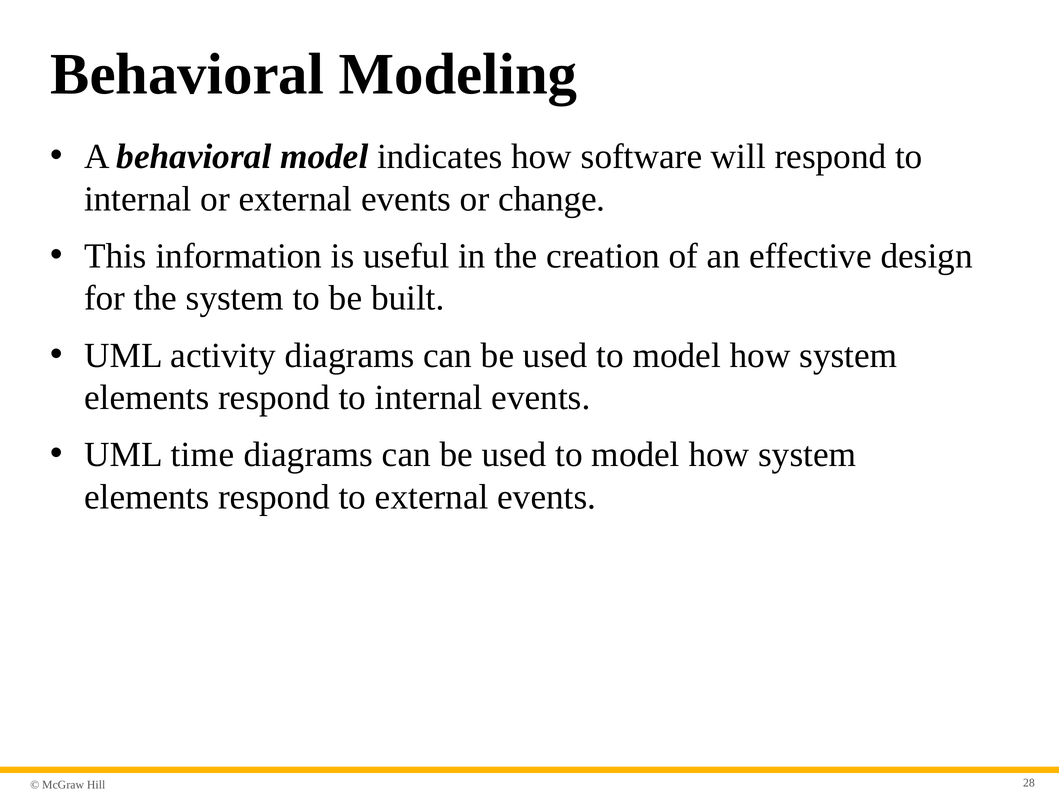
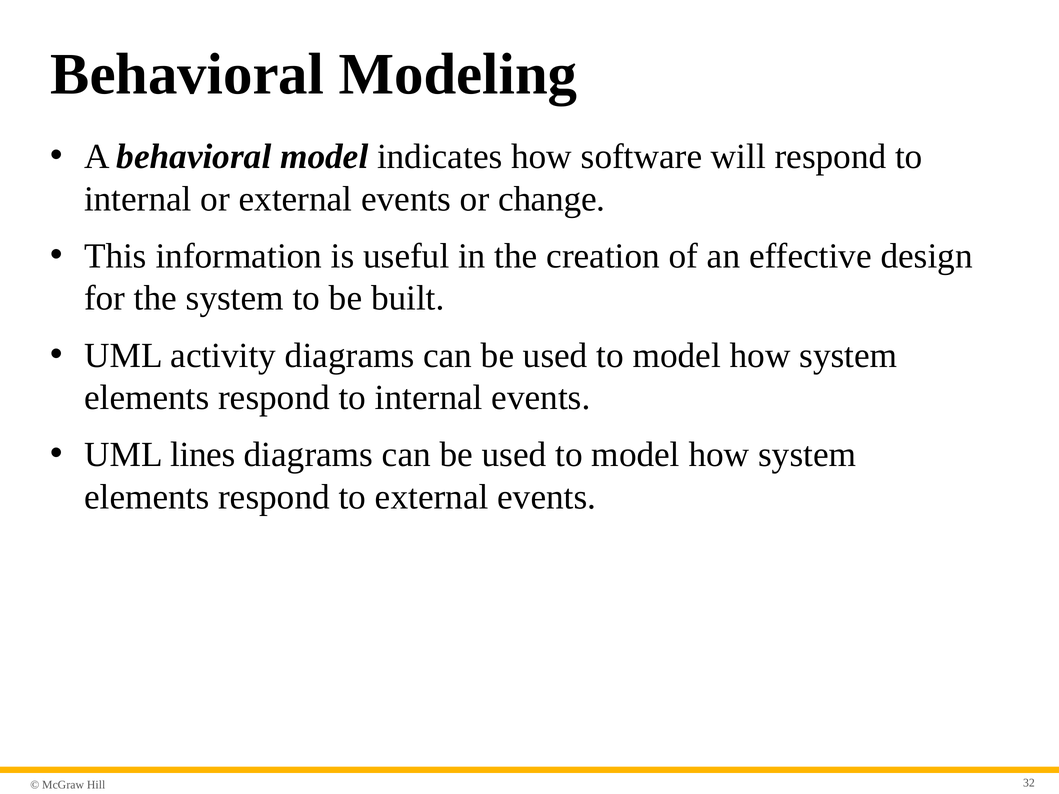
time: time -> lines
28: 28 -> 32
